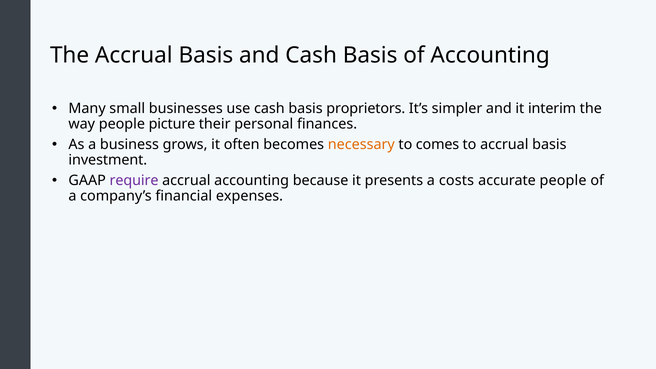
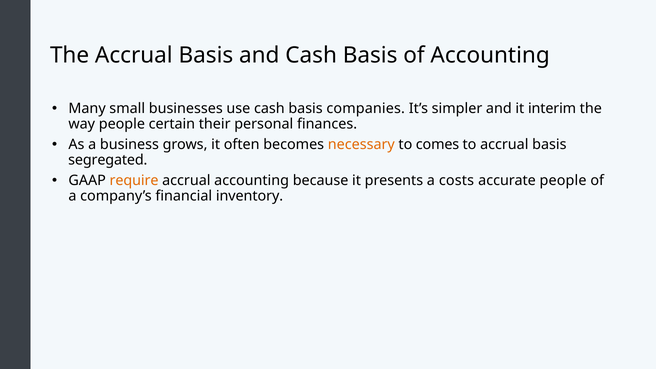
proprietors: proprietors -> companies
picture: picture -> certain
investment: investment -> segregated
require colour: purple -> orange
expenses: expenses -> inventory
